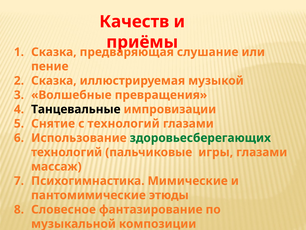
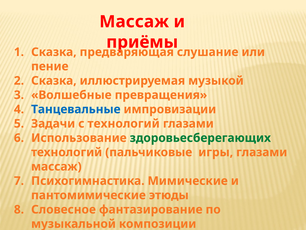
Качеств at (134, 22): Качеств -> Массаж
Танцевальные colour: black -> blue
Снятие: Снятие -> Задачи
